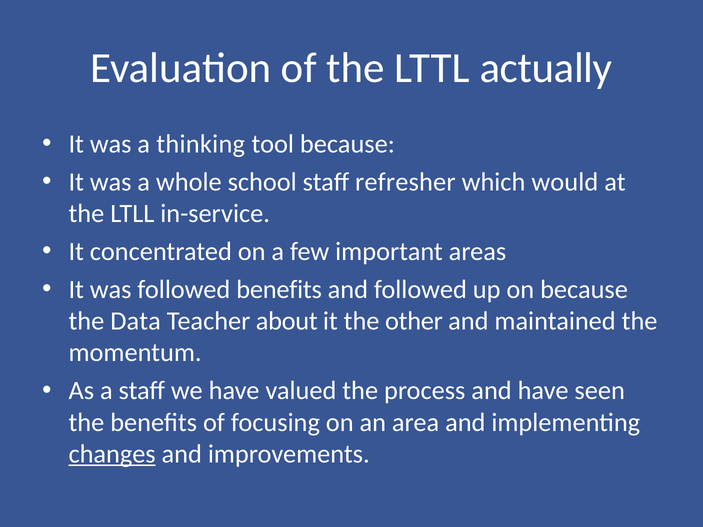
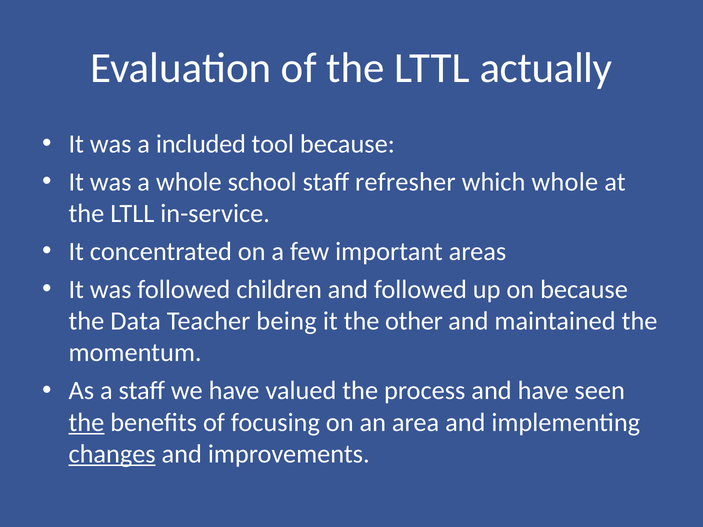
thinking: thinking -> included
which would: would -> whole
followed benefits: benefits -> children
about: about -> being
the at (86, 423) underline: none -> present
